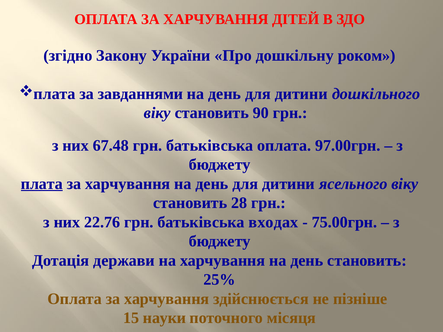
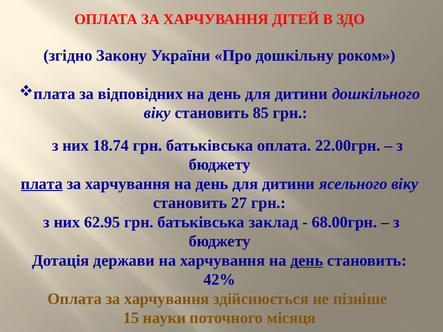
завданнями: завданнями -> відповідних
90: 90 -> 85
67.48: 67.48 -> 18.74
97.00грн: 97.00грн -> 22.00грн
28: 28 -> 27
22.76: 22.76 -> 62.95
входах: входах -> заклад
75.00грн: 75.00грн -> 68.00грн
день at (307, 261) underline: none -> present
25%: 25% -> 42%
